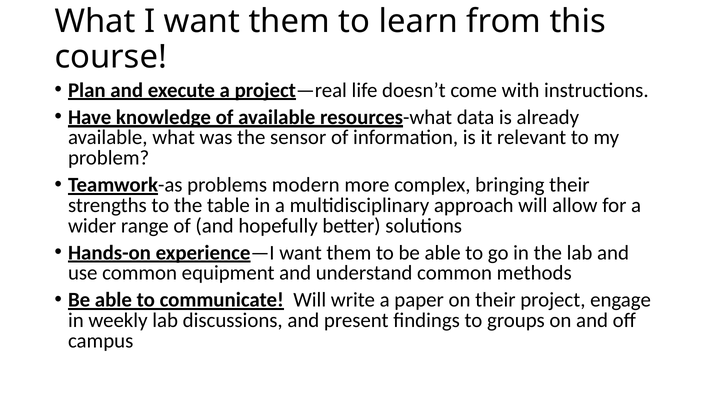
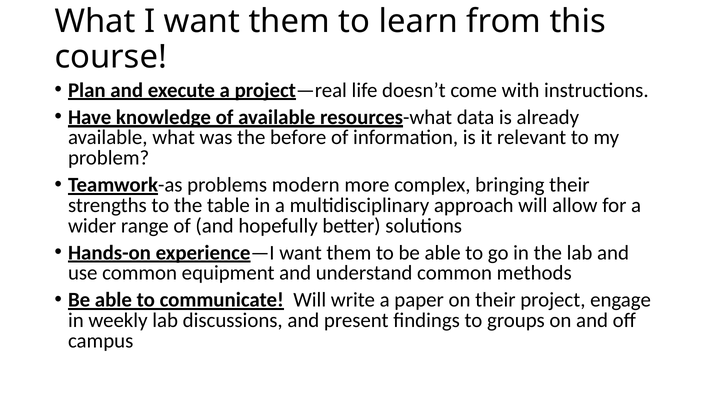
sensor: sensor -> before
